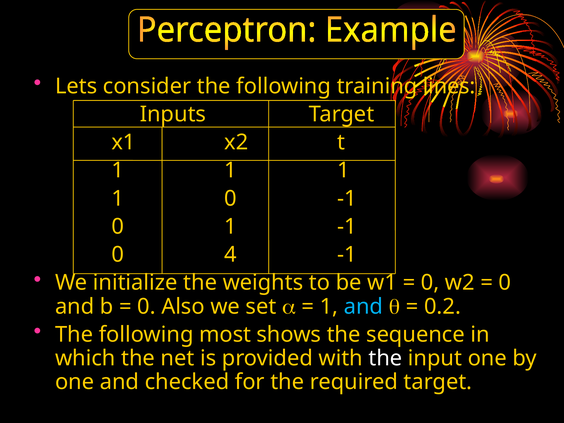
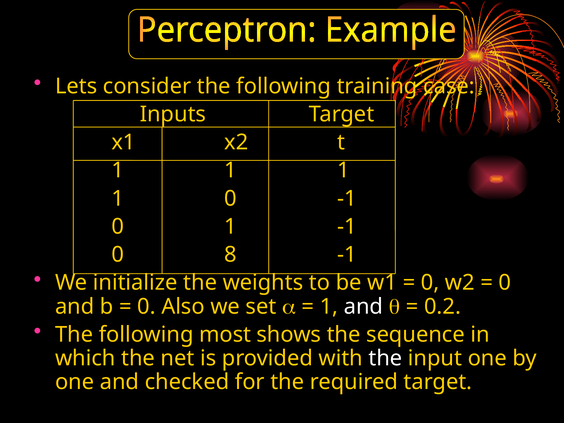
lines: lines -> case
4: 4 -> 8
and at (363, 306) colour: light blue -> white
